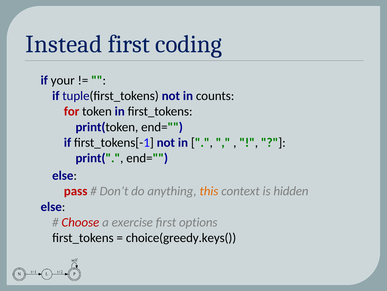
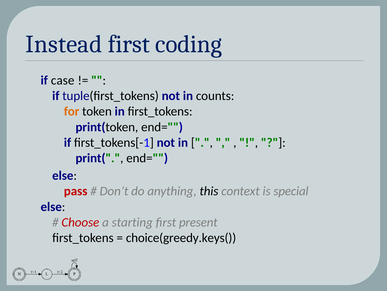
your: your -> case
for colour: red -> orange
this colour: orange -> black
hidden: hidden -> special
exercise: exercise -> starting
options: options -> present
